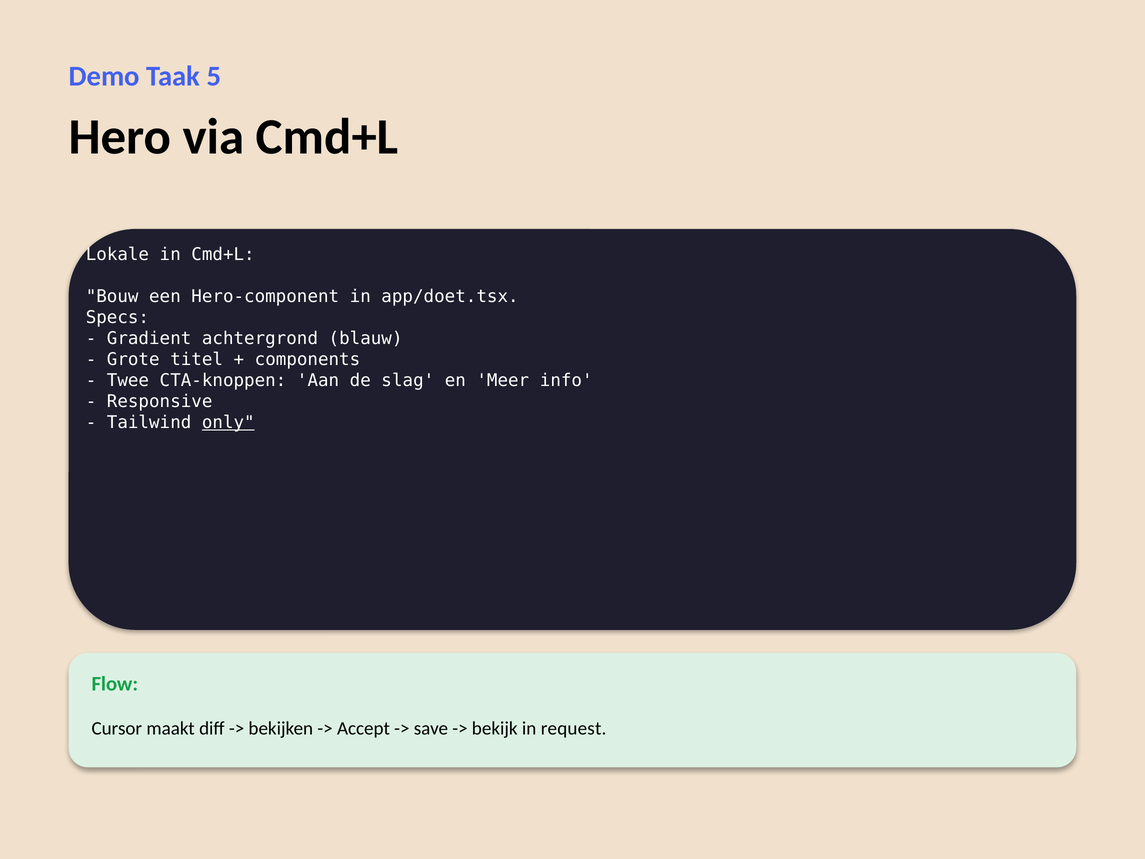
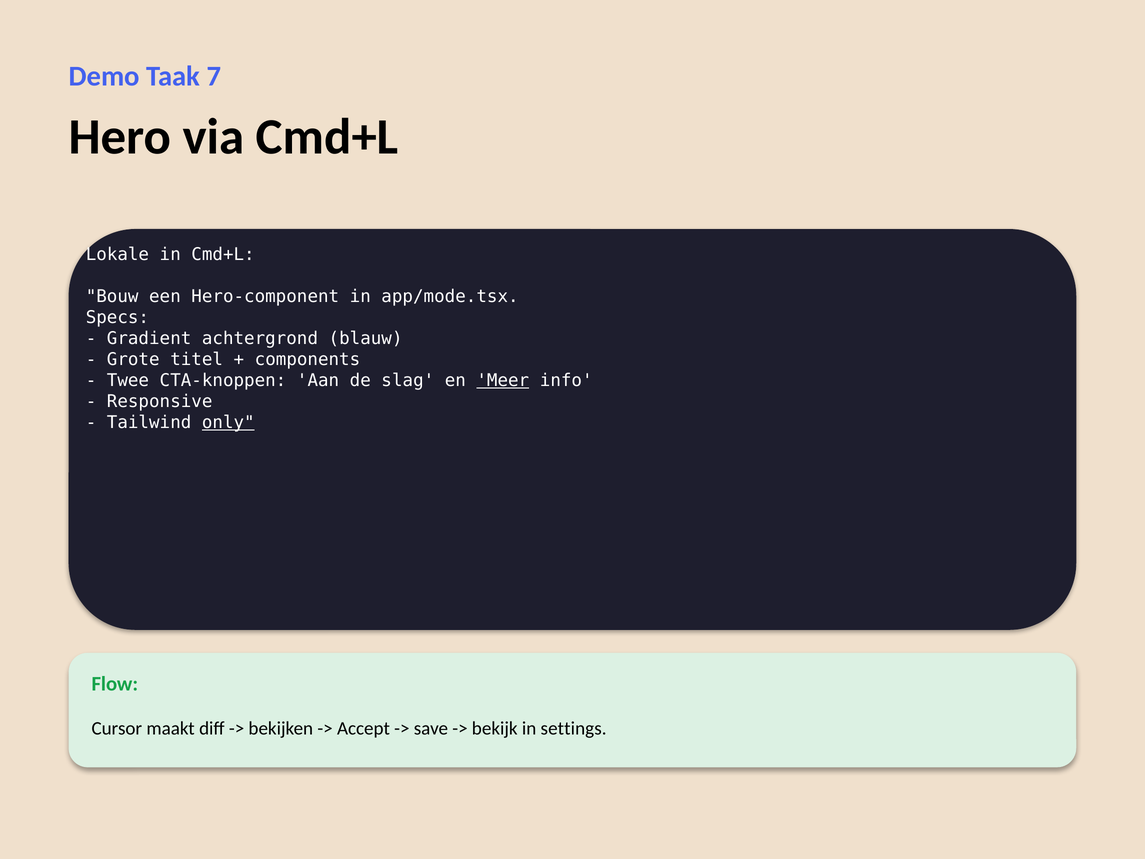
5: 5 -> 7
app/doet.tsx: app/doet.tsx -> app/mode.tsx
Meer underline: none -> present
request: request -> settings
